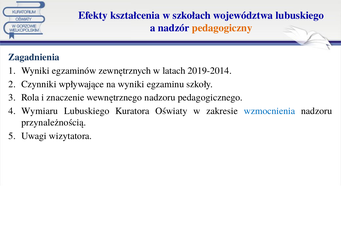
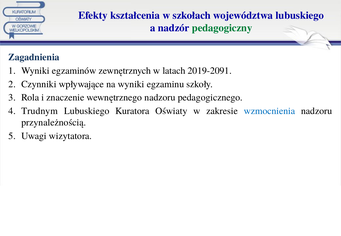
pedagogiczny colour: orange -> green
2019-2014: 2019-2014 -> 2019-2091
Wymiaru: Wymiaru -> Trudnym
